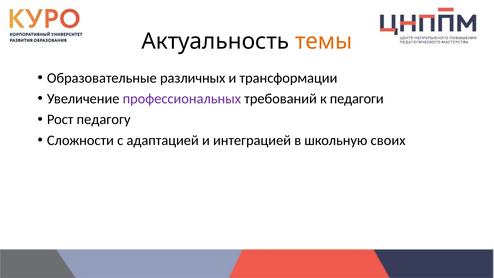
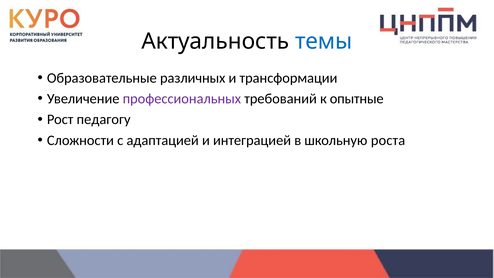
темы colour: orange -> blue
педагоги: педагоги -> опытные
своих: своих -> роста
